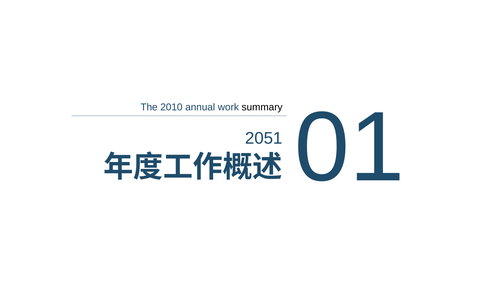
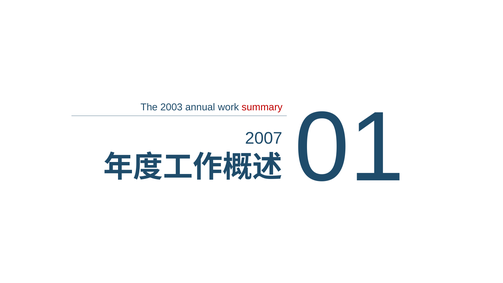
2010: 2010 -> 2003
summary colour: black -> red
2051: 2051 -> 2007
